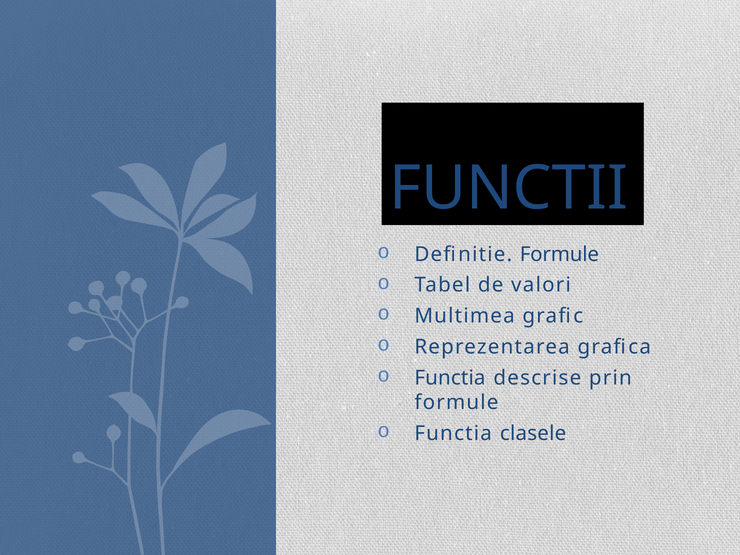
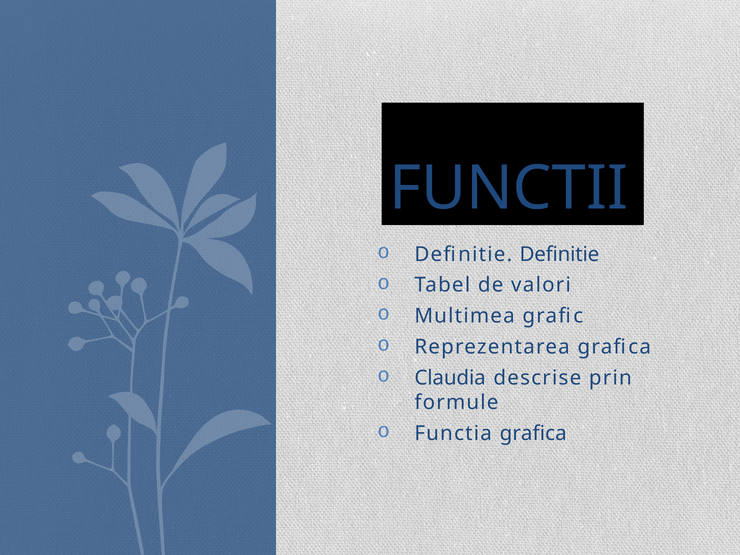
Definitie Formule: Formule -> Definitie
Functia at (450, 378): Functia -> Claudia
Functia clasele: clasele -> grafica
